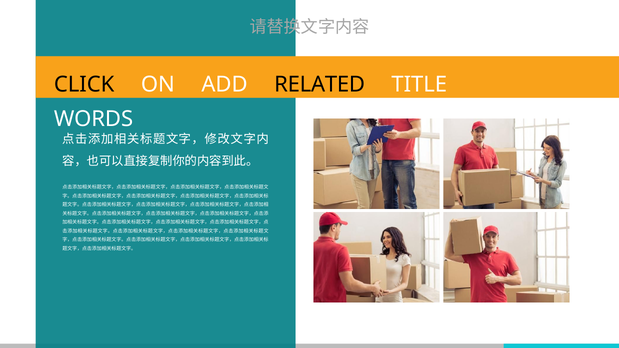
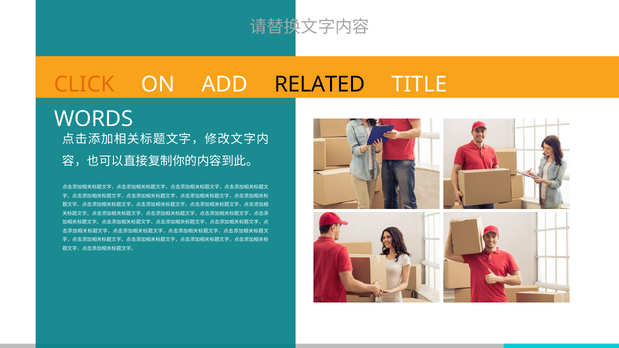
CLICK colour: black -> orange
